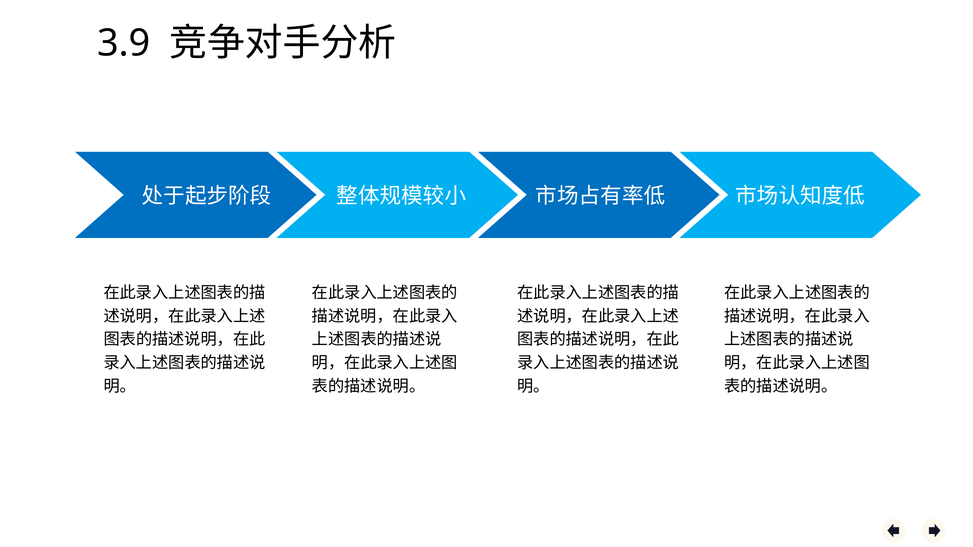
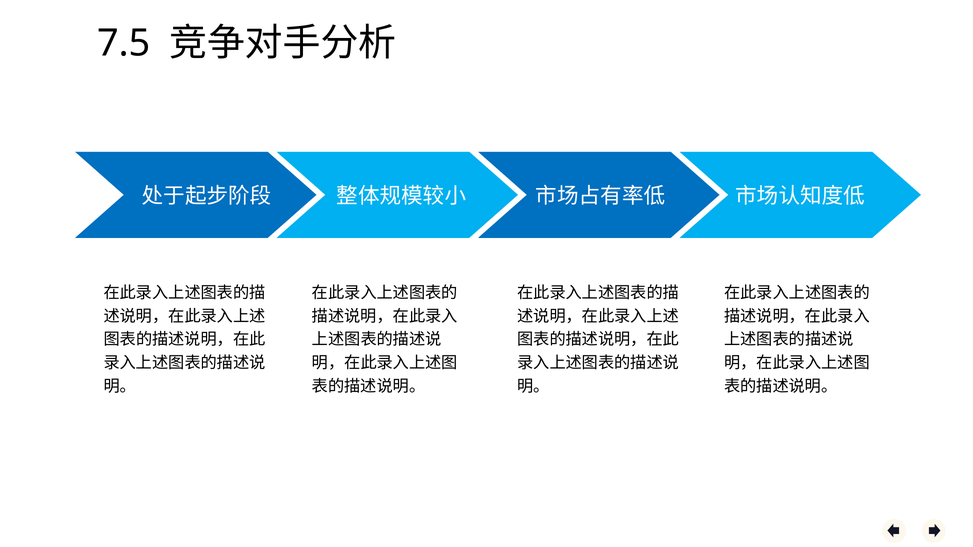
3.9: 3.9 -> 7.5
